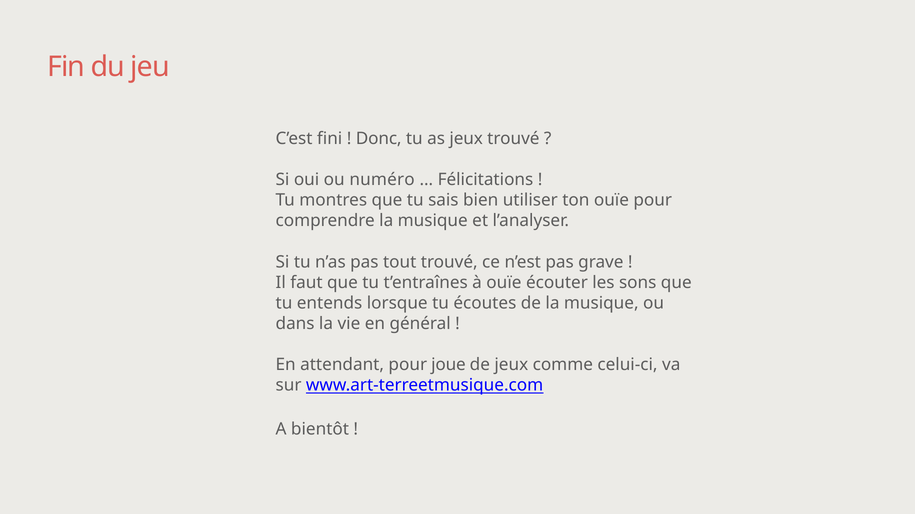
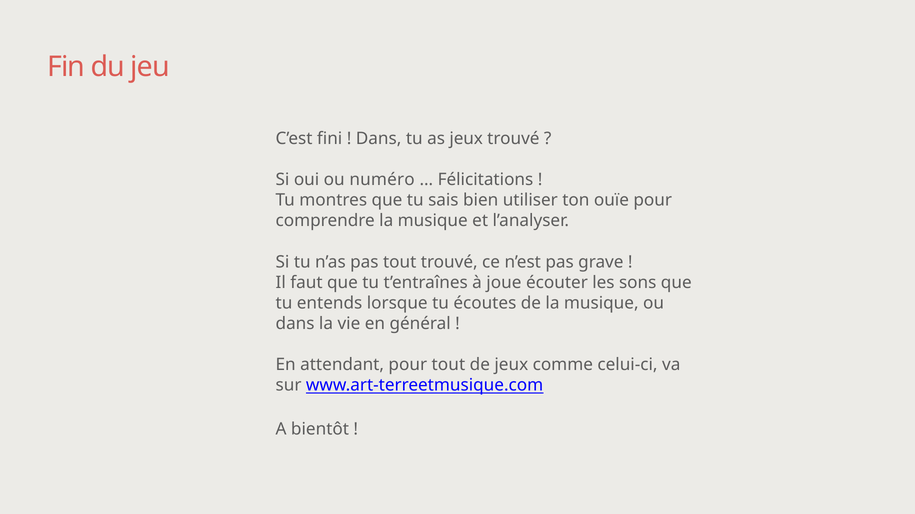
Donc at (379, 139): Donc -> Dans
à ouïe: ouïe -> joue
pour joue: joue -> tout
